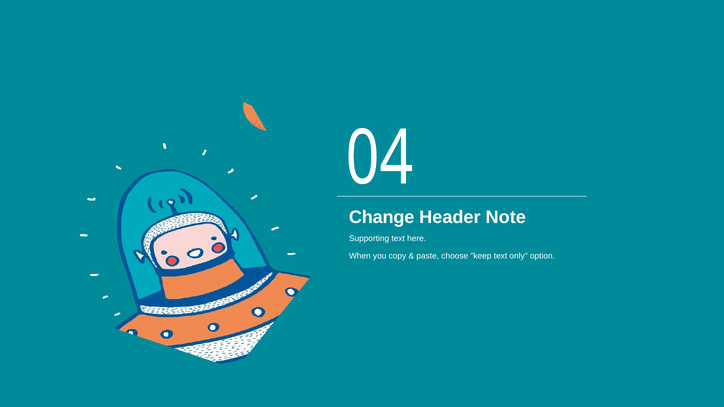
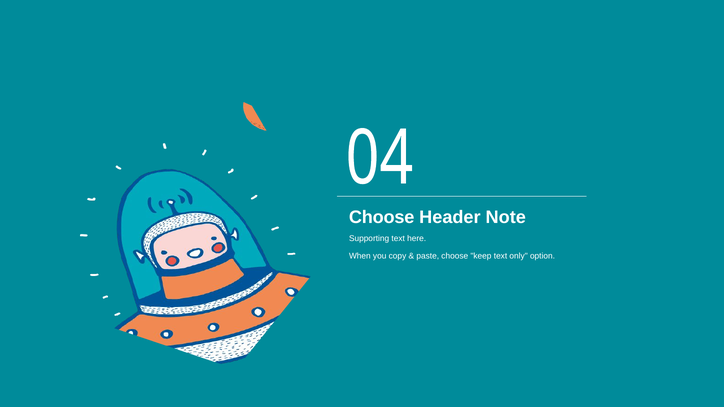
Change at (382, 218): Change -> Choose
